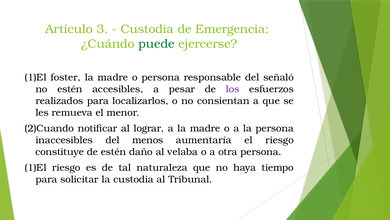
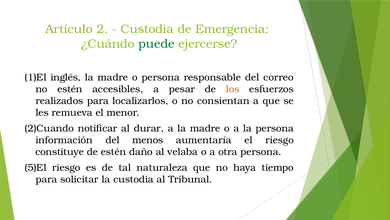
3: 3 -> 2
foster: foster -> inglés
señaló: señaló -> correo
los colour: purple -> orange
lograr: lograr -> durar
inaccesibles: inaccesibles -> información
1)El at (36, 167): 1)El -> 5)El
